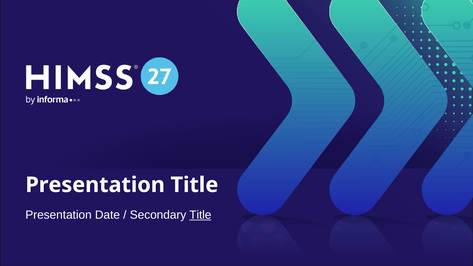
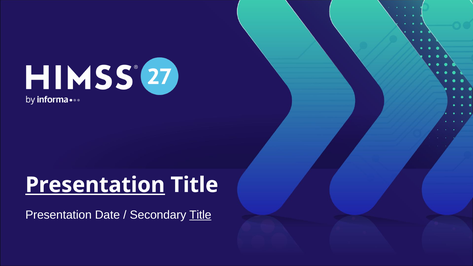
Presentation at (95, 185) underline: none -> present
